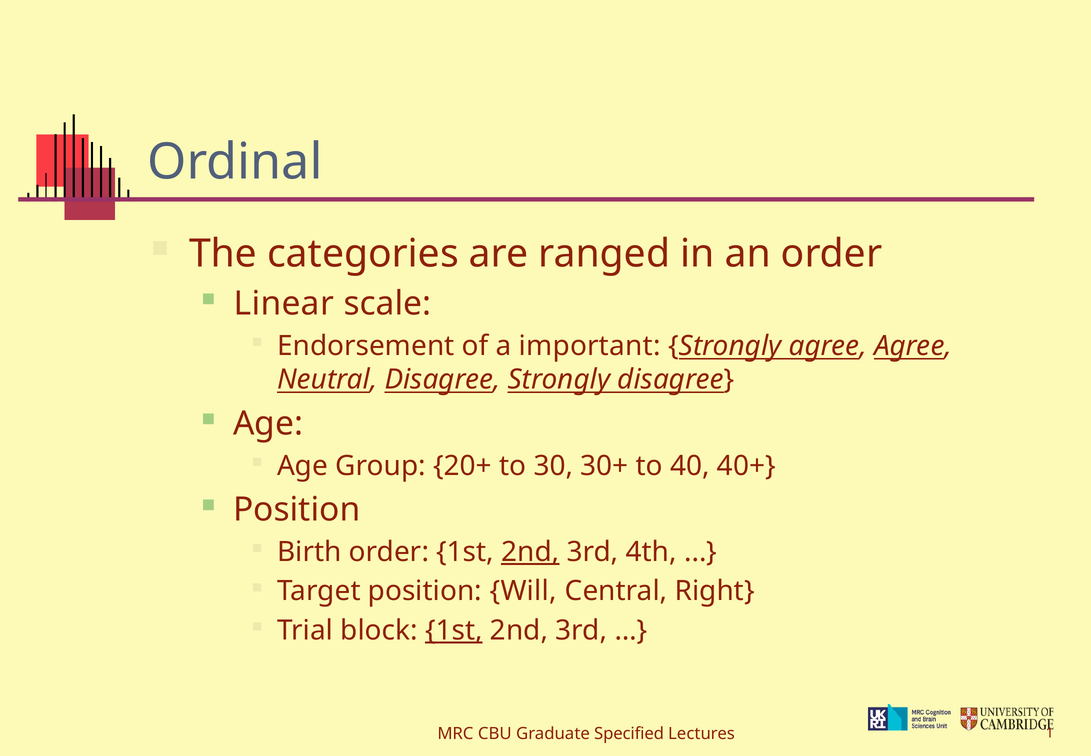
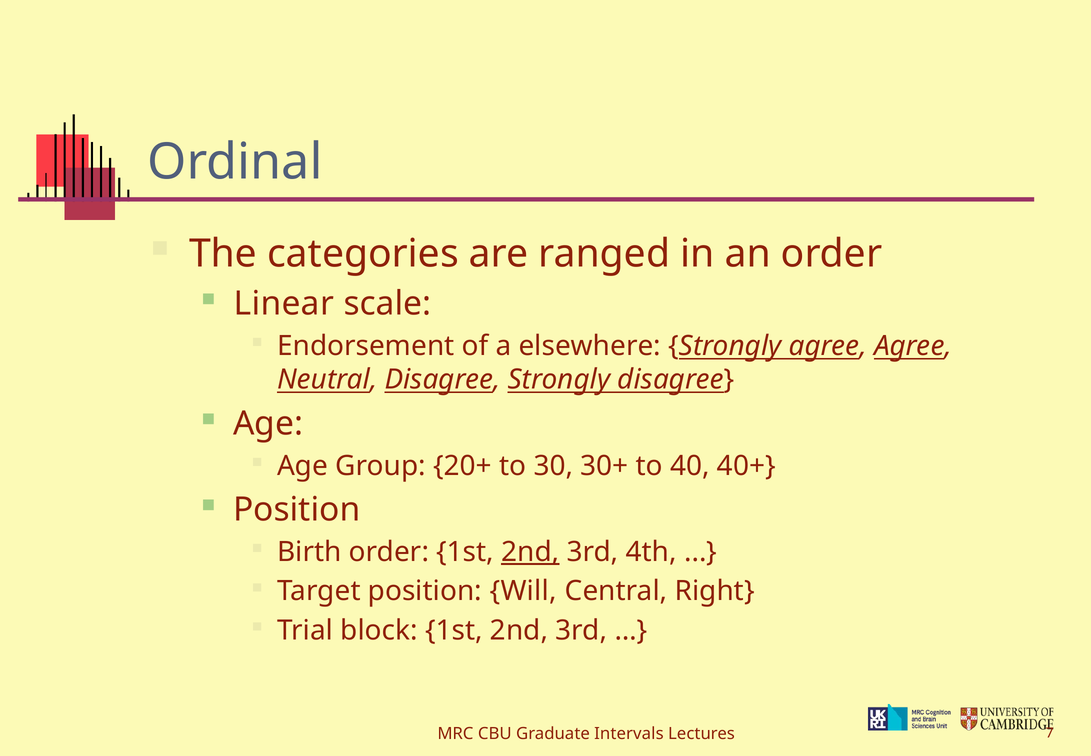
important: important -> elsewhere
1st at (454, 630) underline: present -> none
Specified: Specified -> Intervals
1: 1 -> 7
